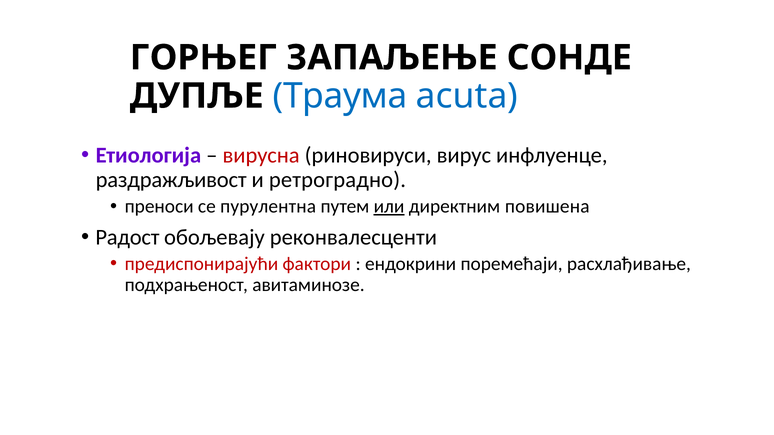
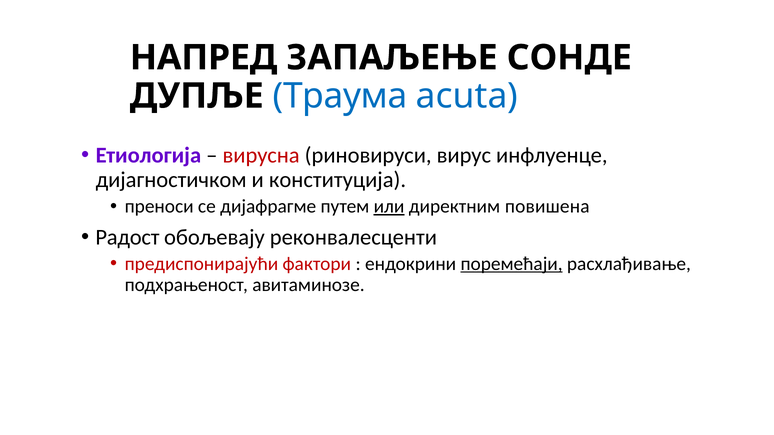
ГОРЊЕГ: ГОРЊЕГ -> НАПРЕД
раздражљивост: раздражљивост -> дијагностичком
ретроградно: ретроградно -> конституција
пурулентна: пурулентна -> дијафрагме
поремећаји underline: none -> present
